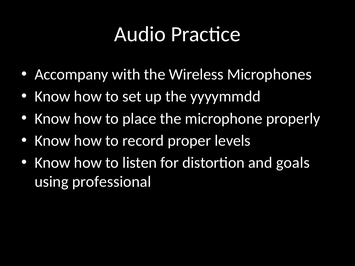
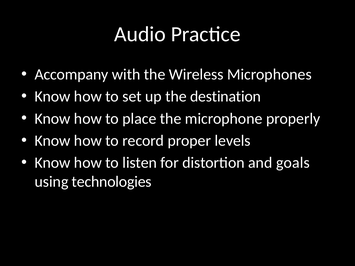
yyyymmdd: yyyymmdd -> destination
professional: professional -> technologies
